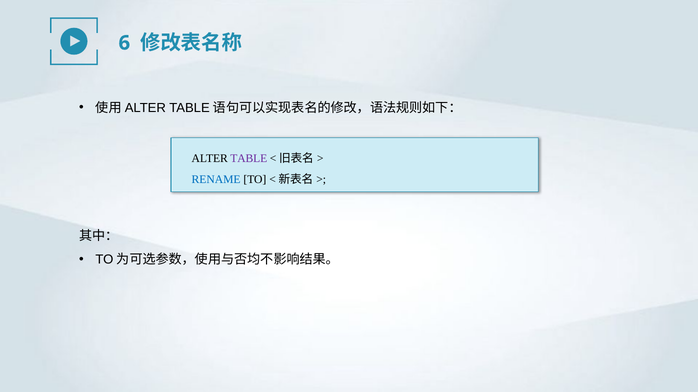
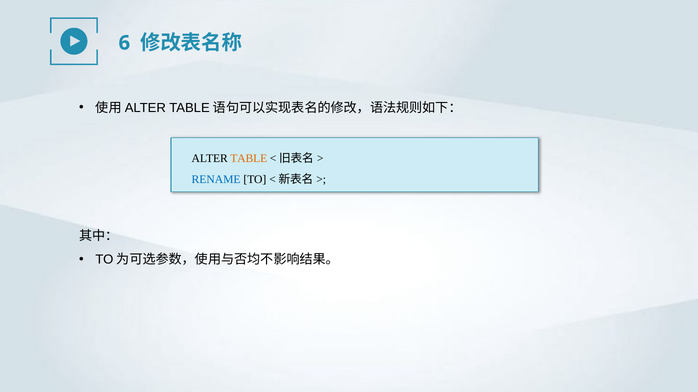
TABLE colour: purple -> orange
